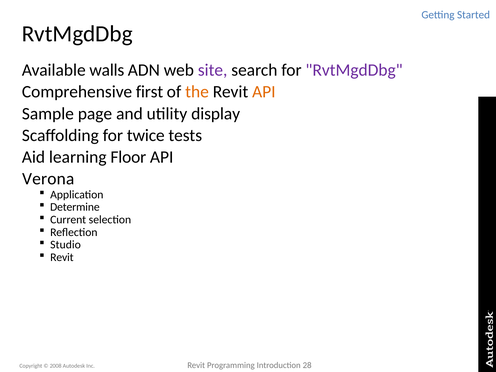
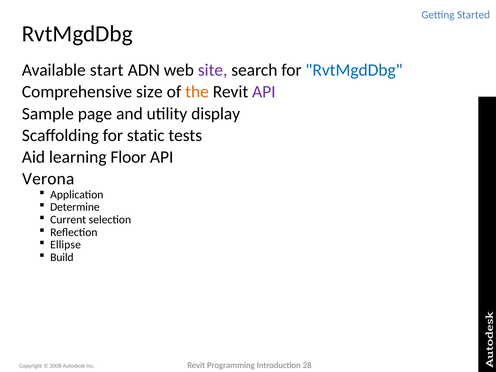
walls: walls -> start
RvtMgdDbg at (354, 70) colour: purple -> blue
first: first -> size
API at (264, 92) colour: orange -> purple
twice: twice -> static
Studio: Studio -> Ellipse
Revit at (62, 257): Revit -> Build
